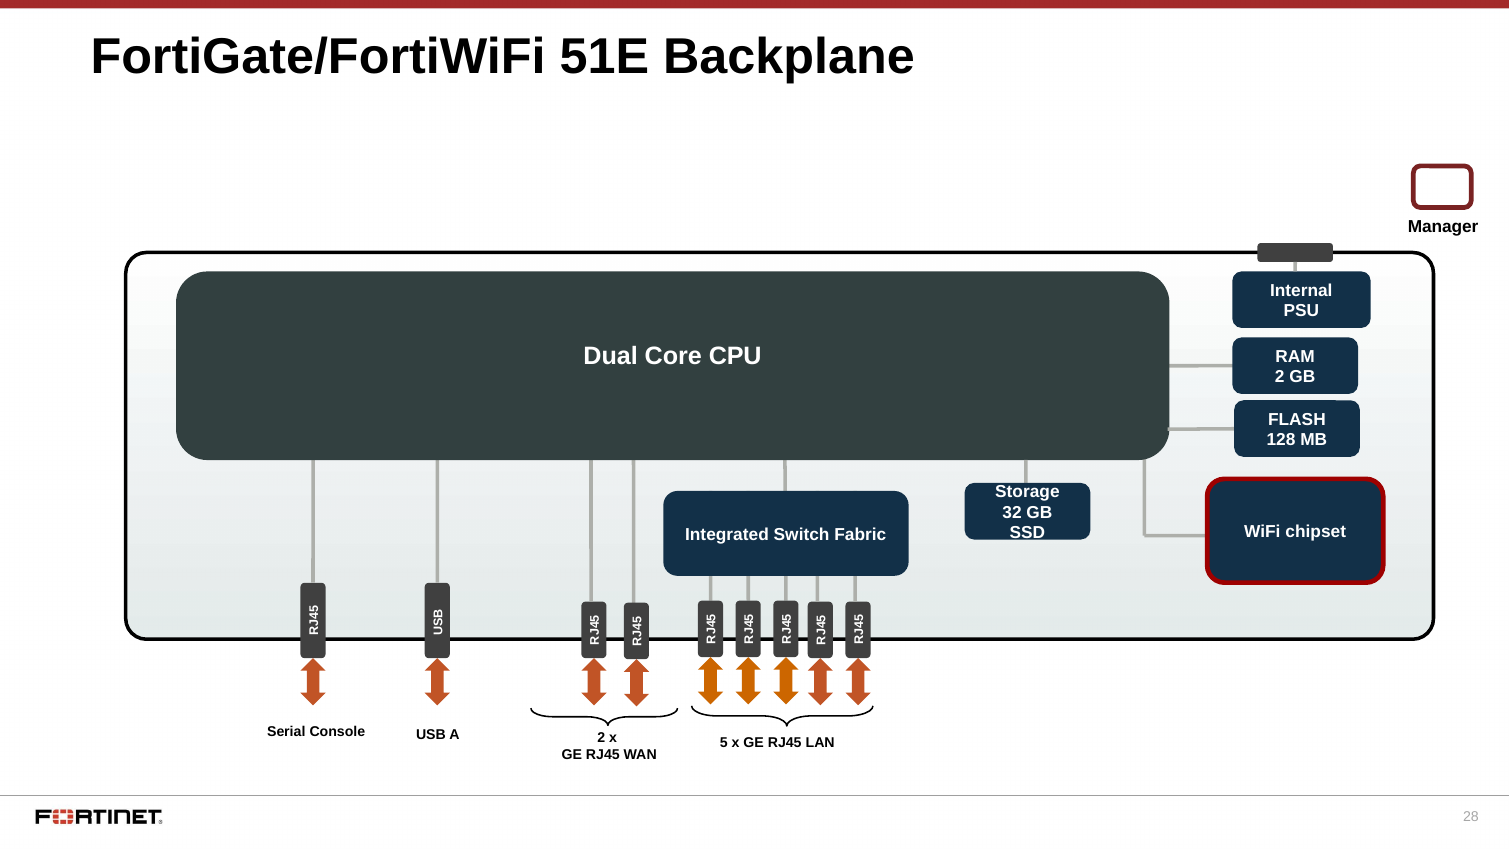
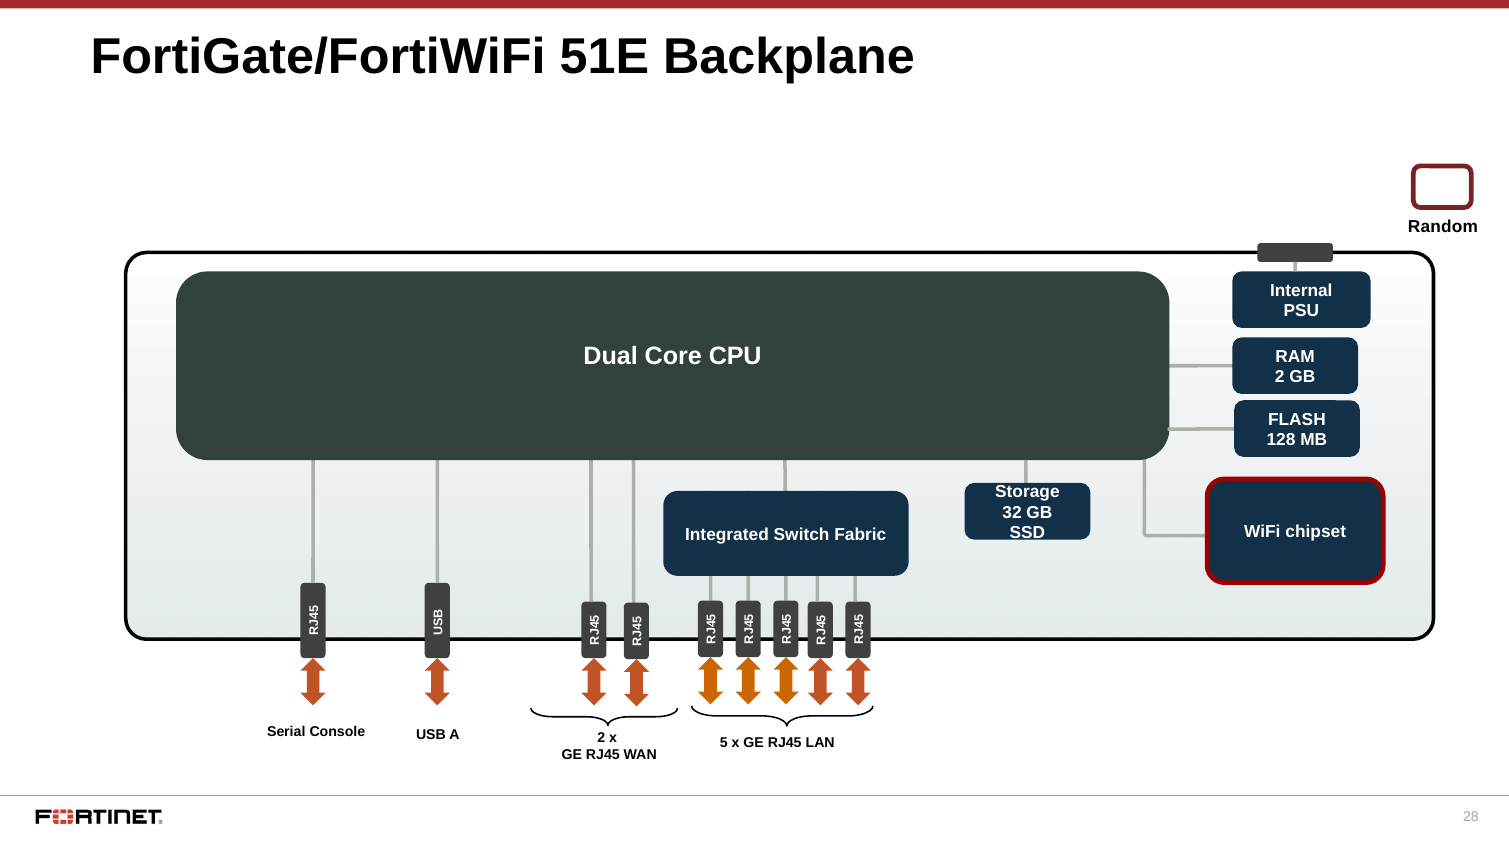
Manager: Manager -> Random
